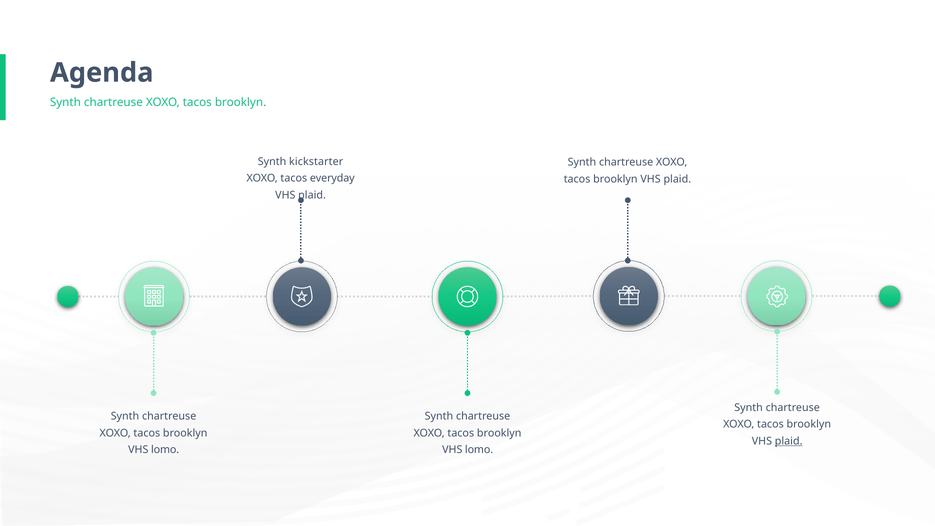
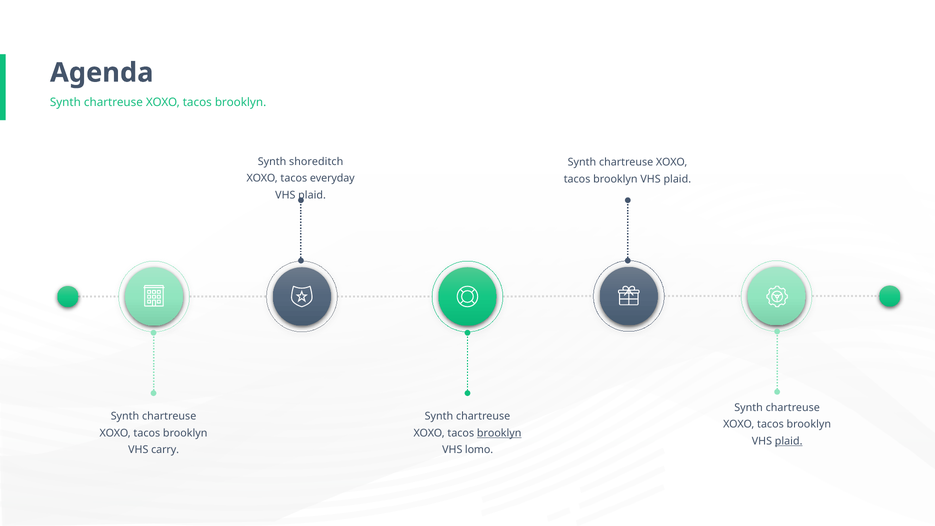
kickstarter: kickstarter -> shoreditch
brooklyn at (499, 433) underline: none -> present
lomo at (165, 450): lomo -> carry
